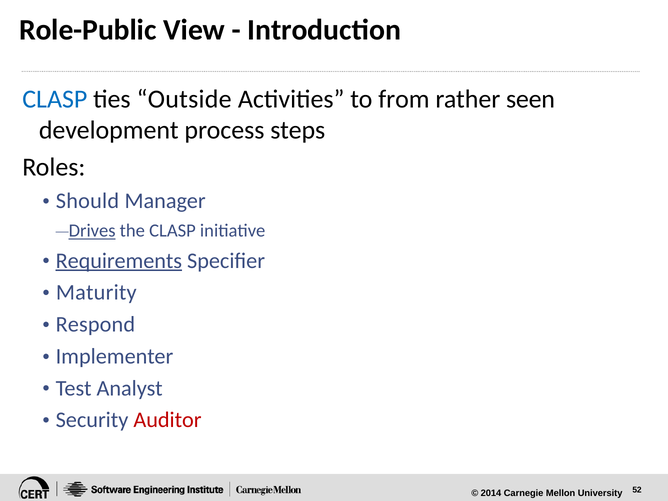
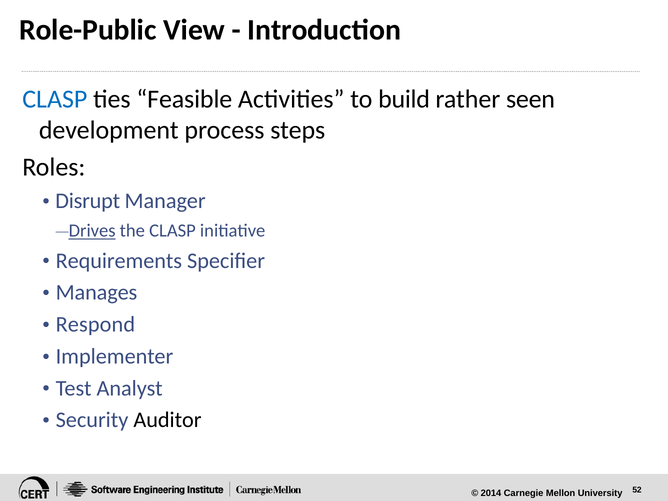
Outside: Outside -> Feasible
from: from -> build
Should: Should -> Disrupt
Requirements underline: present -> none
Maturity: Maturity -> Manages
Auditor colour: red -> black
